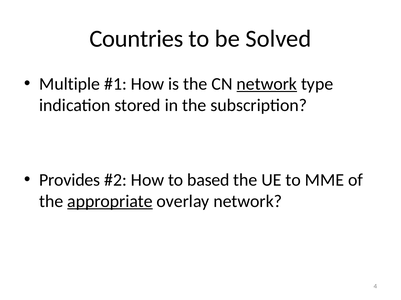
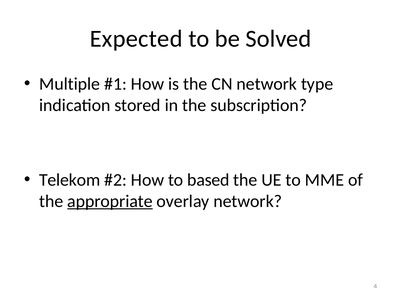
Countries: Countries -> Expected
network at (267, 84) underline: present -> none
Provides: Provides -> Telekom
